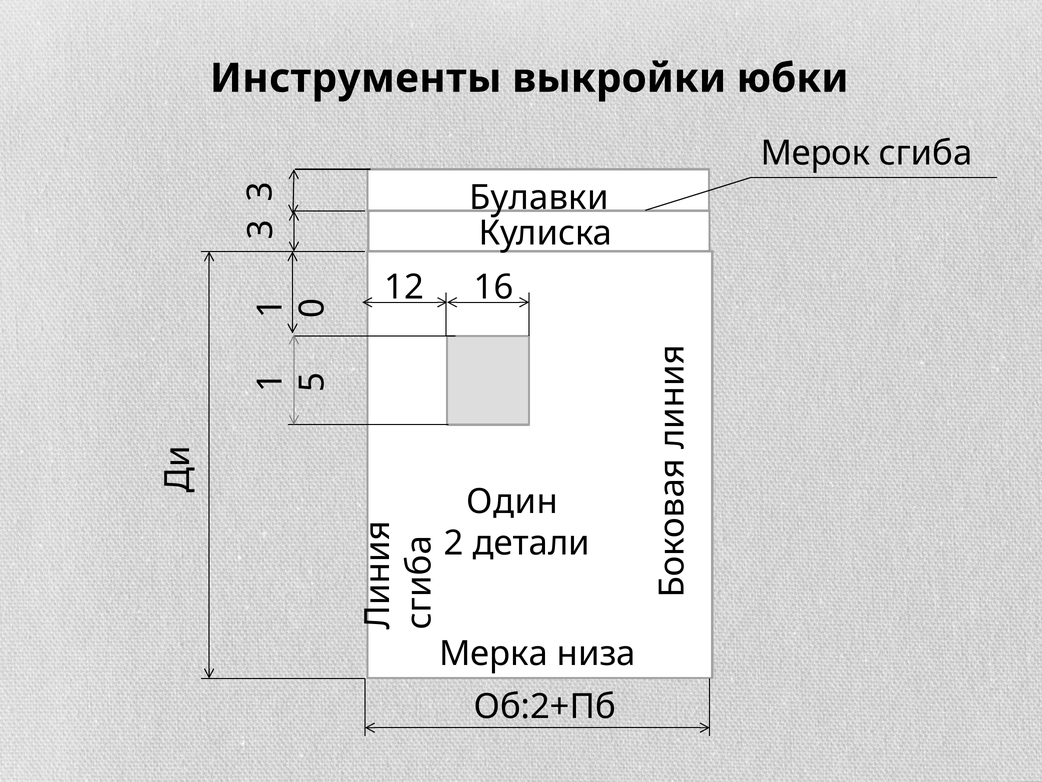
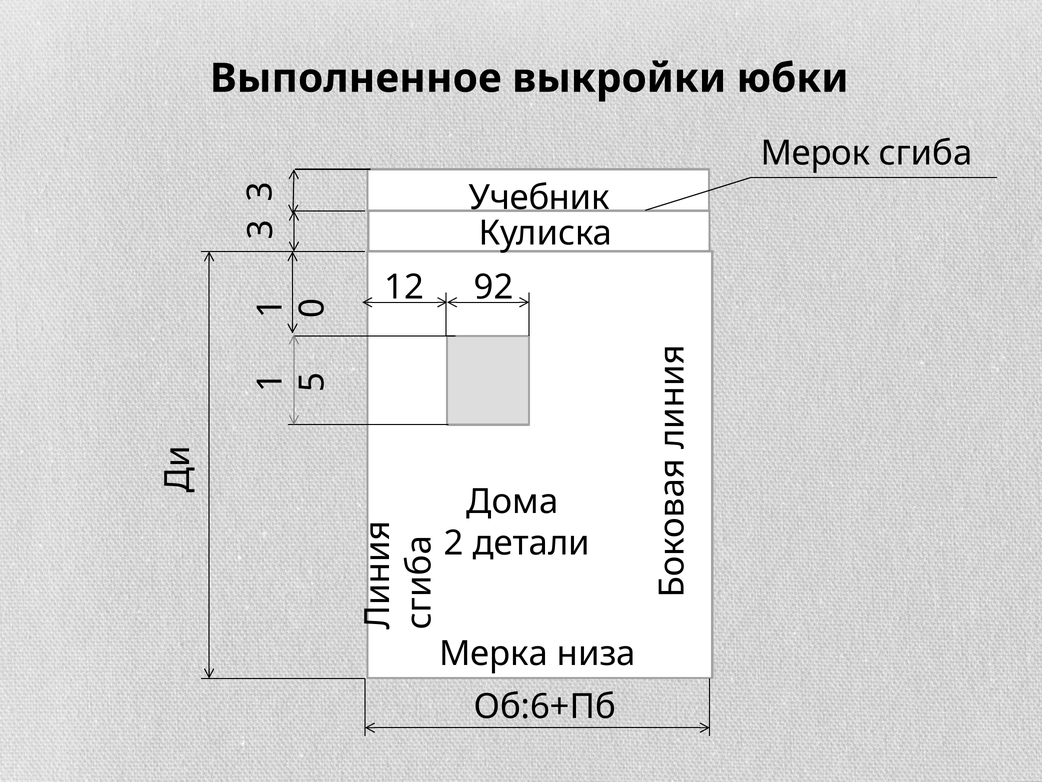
Инструменты: Инструменты -> Выполненное
Булавки: Булавки -> Учебник
16: 16 -> 92
Один: Один -> Дома
Об:2+Пб: Об:2+Пб -> Об:6+Пб
